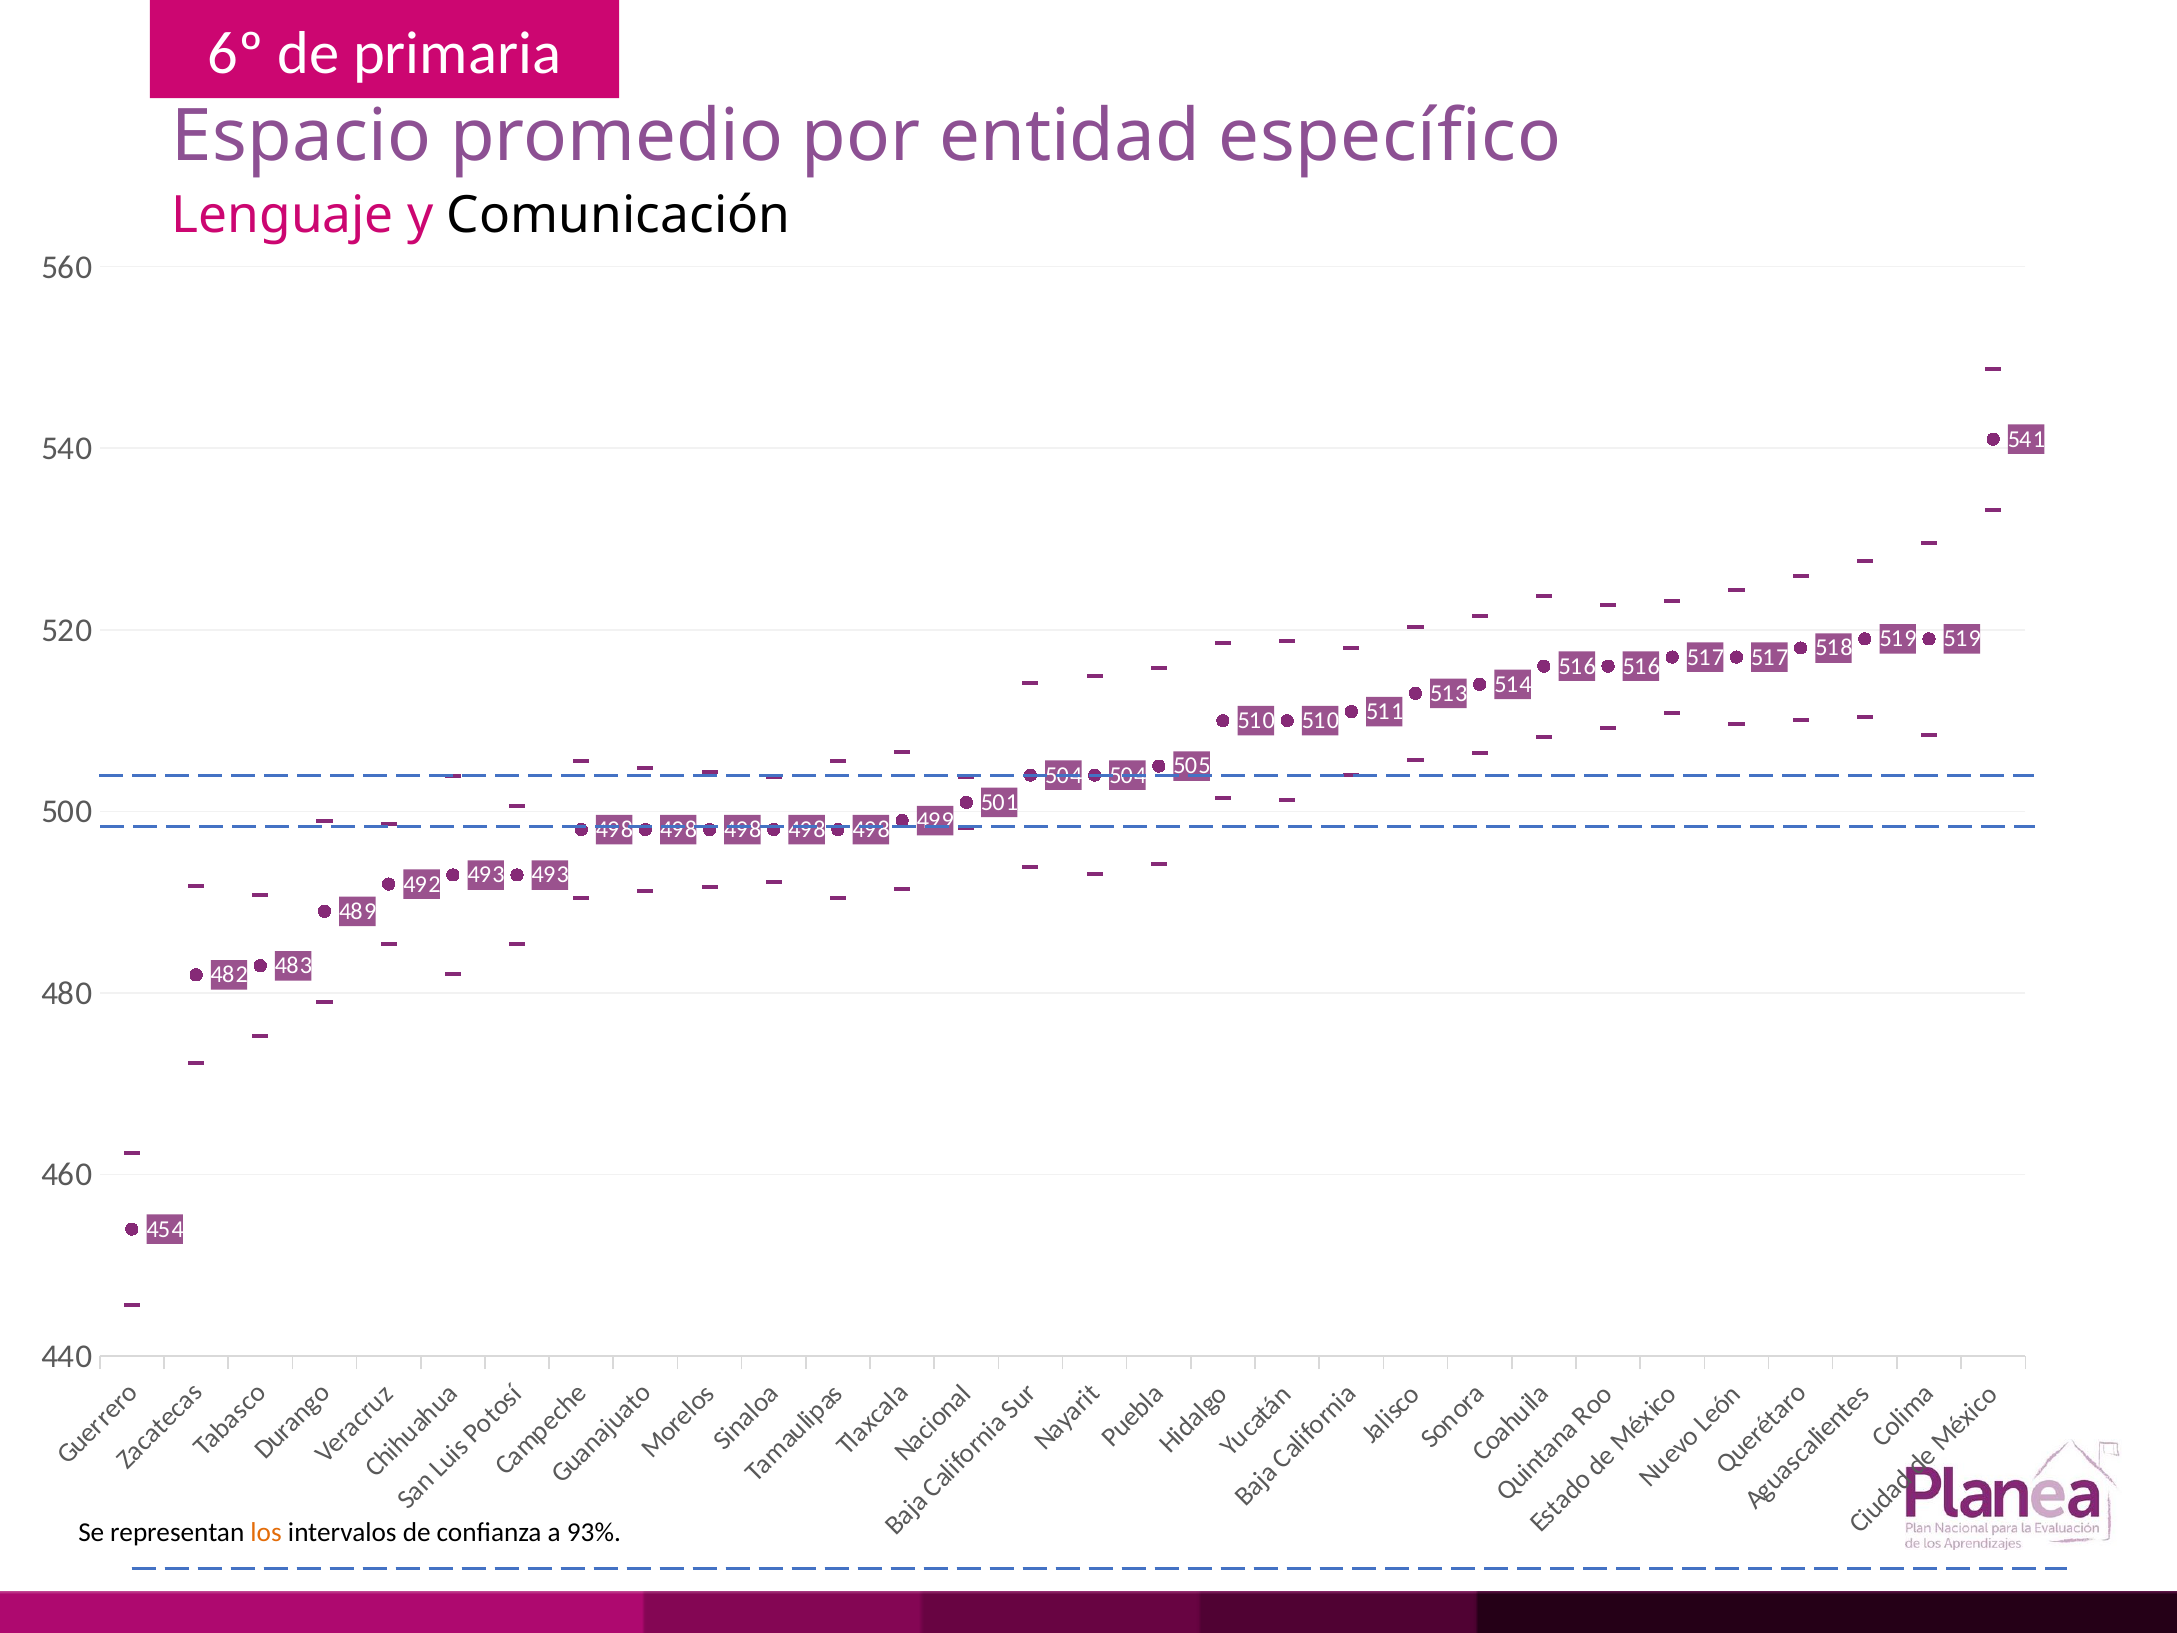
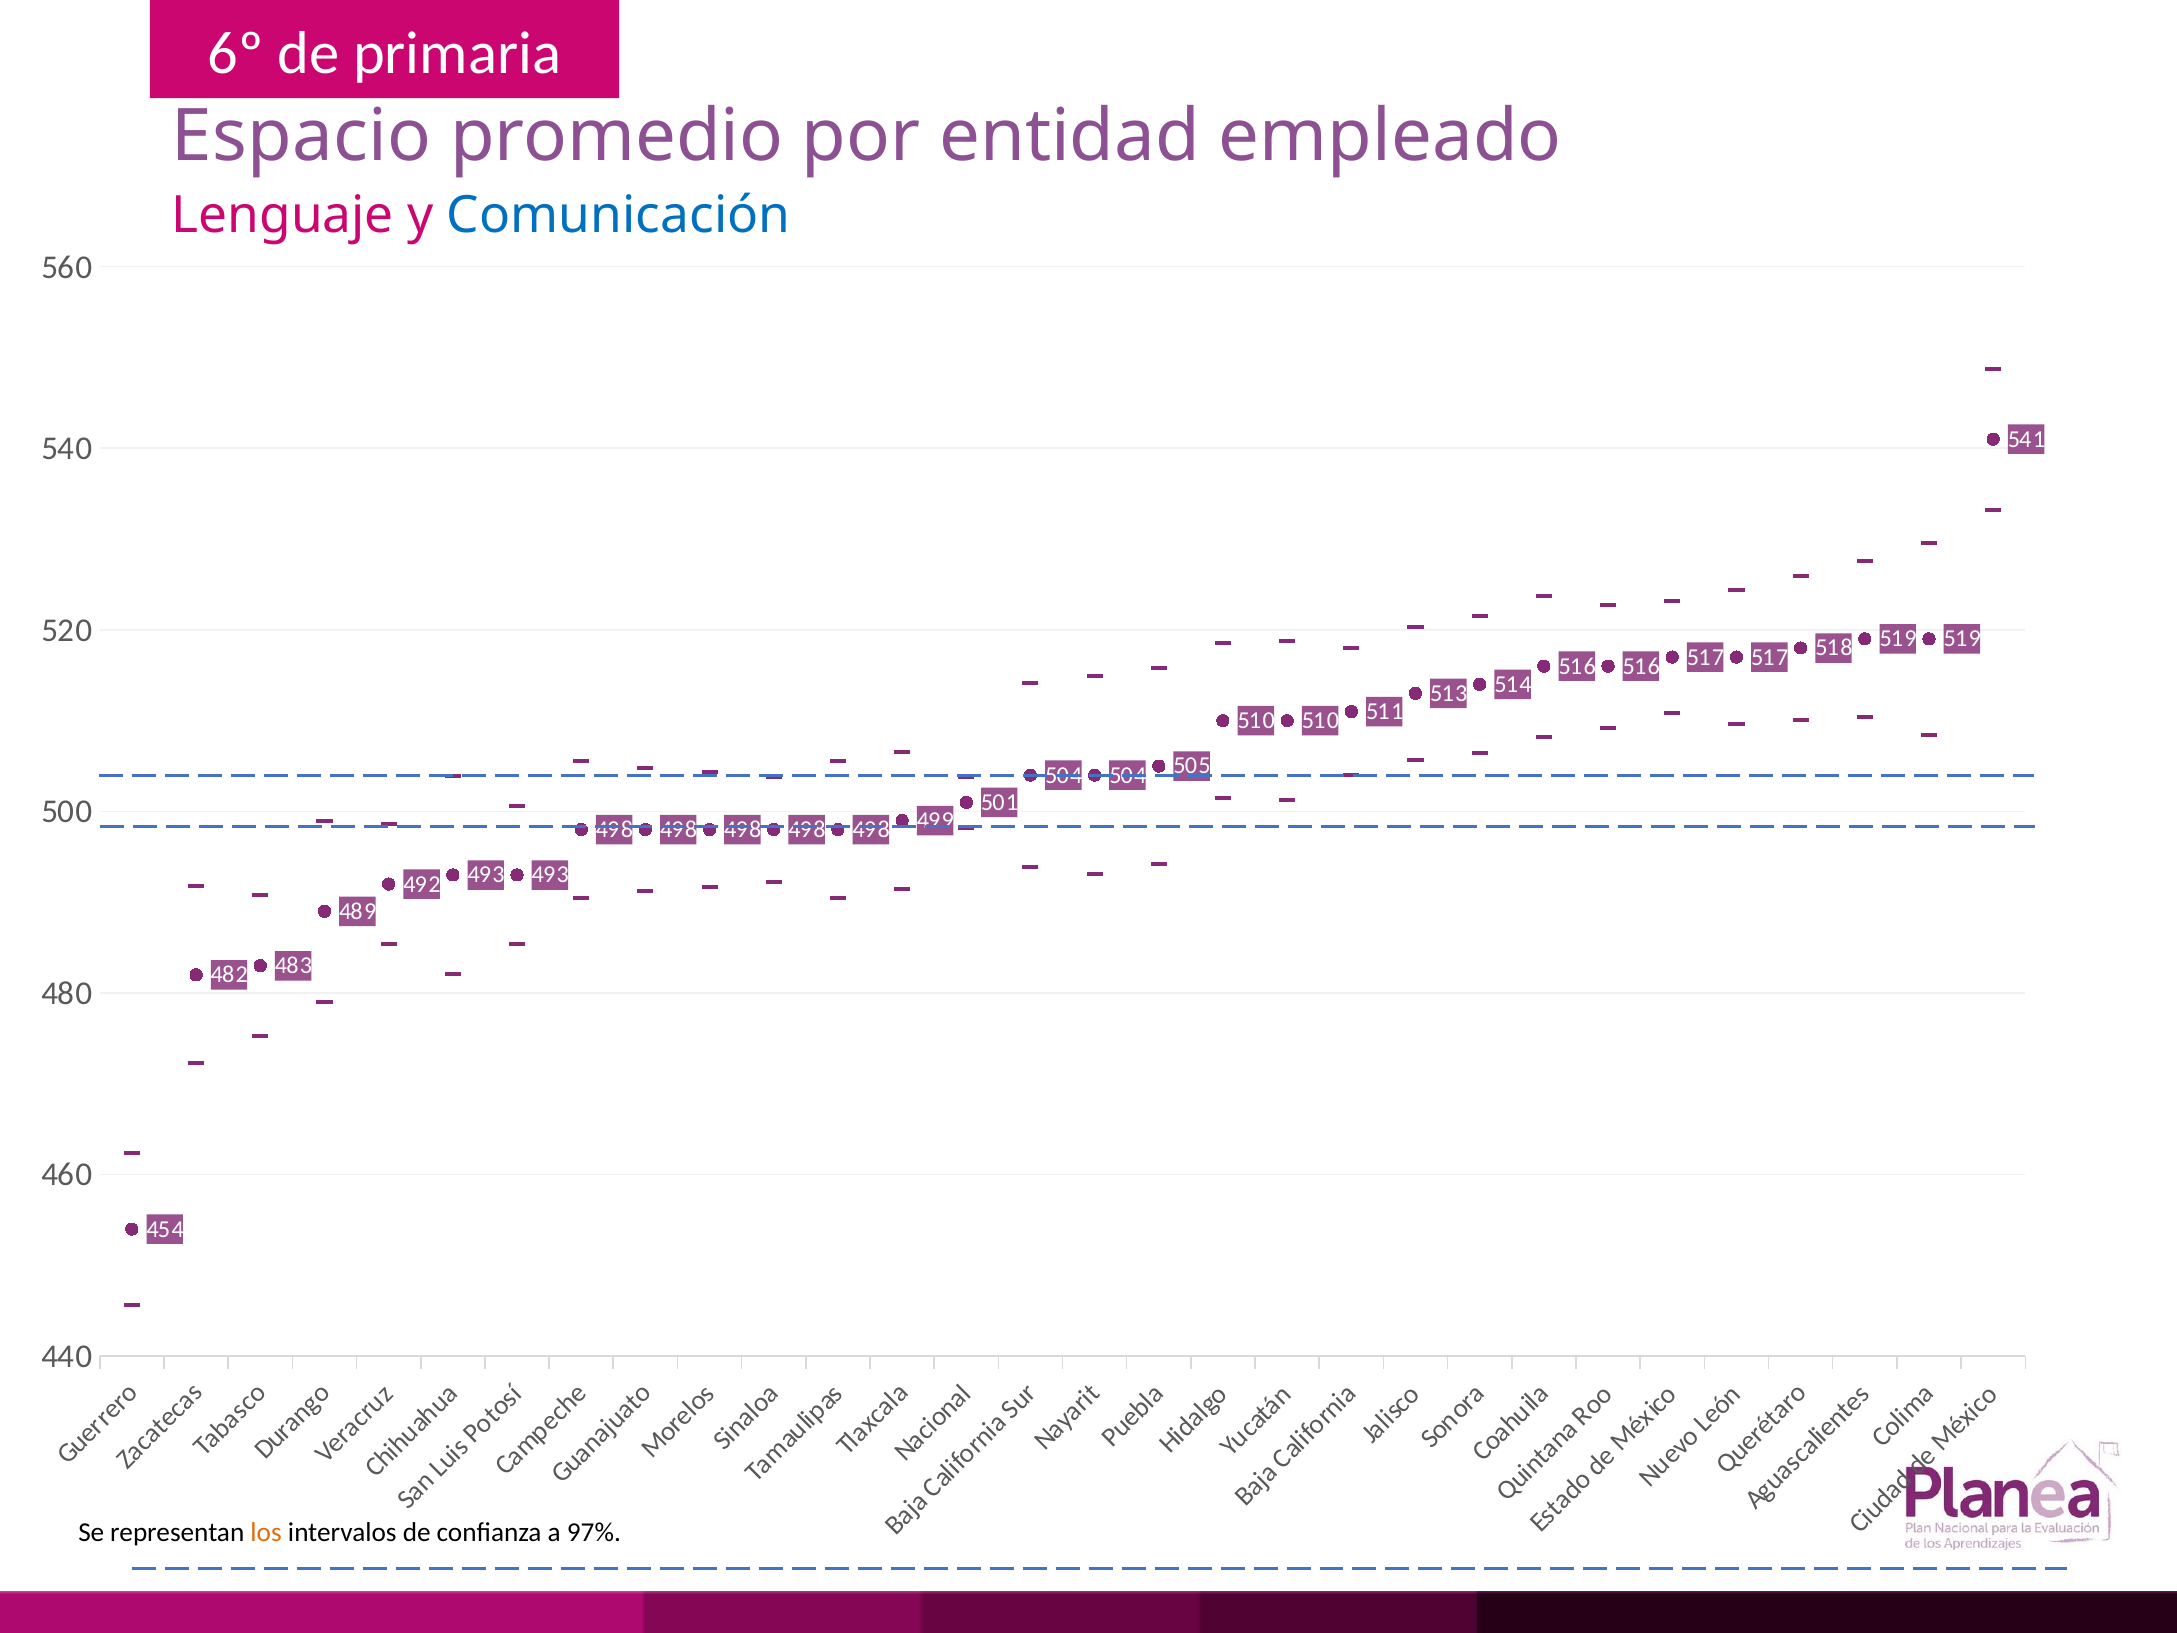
específico: específico -> empleado
Comunicación colour: black -> blue
93%: 93% -> 97%
